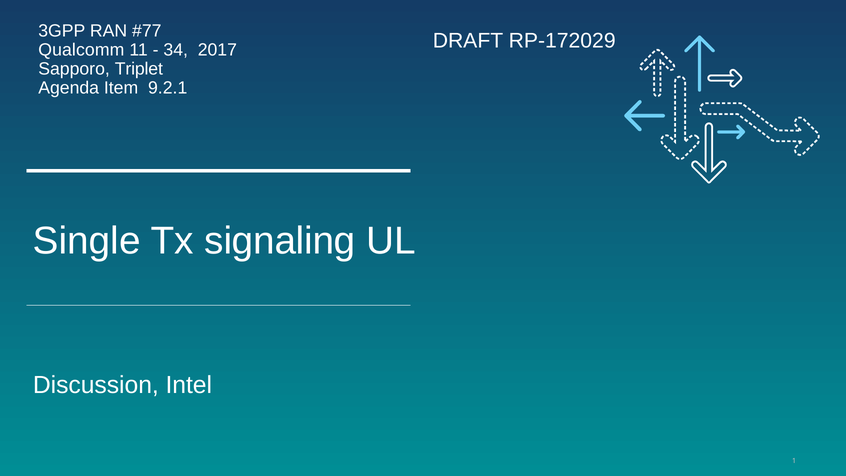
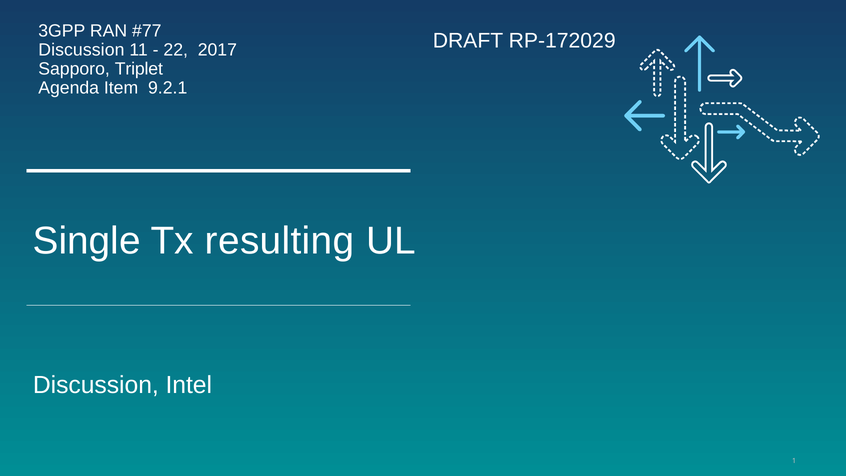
Qualcomm at (81, 50): Qualcomm -> Discussion
34: 34 -> 22
signaling: signaling -> resulting
